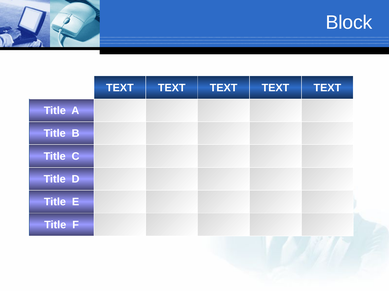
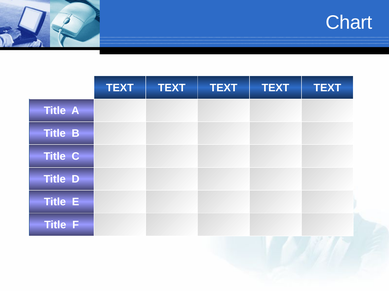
Block: Block -> Chart
